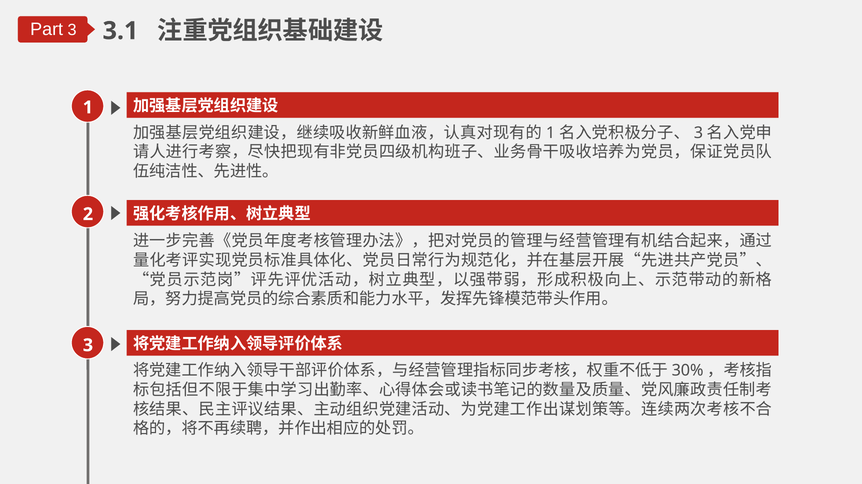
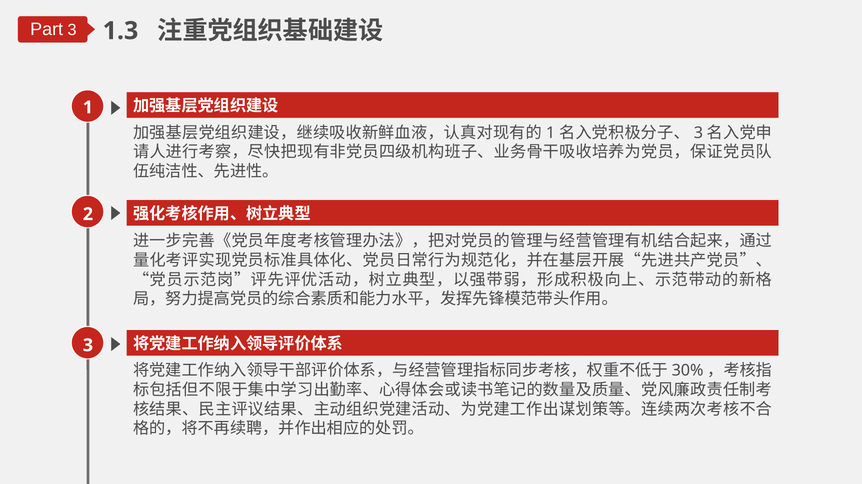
3.1: 3.1 -> 1.3
